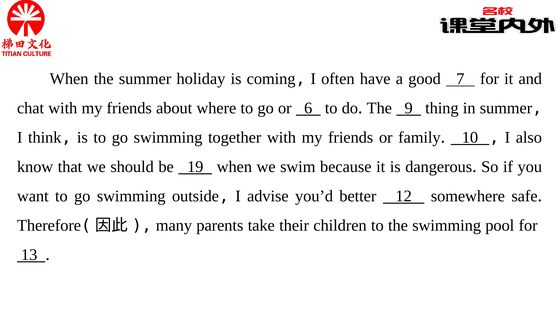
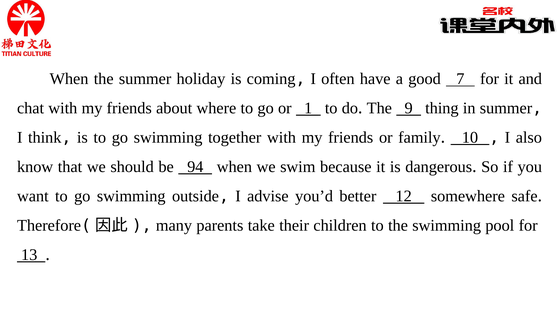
6: 6 -> 1
19: 19 -> 94
